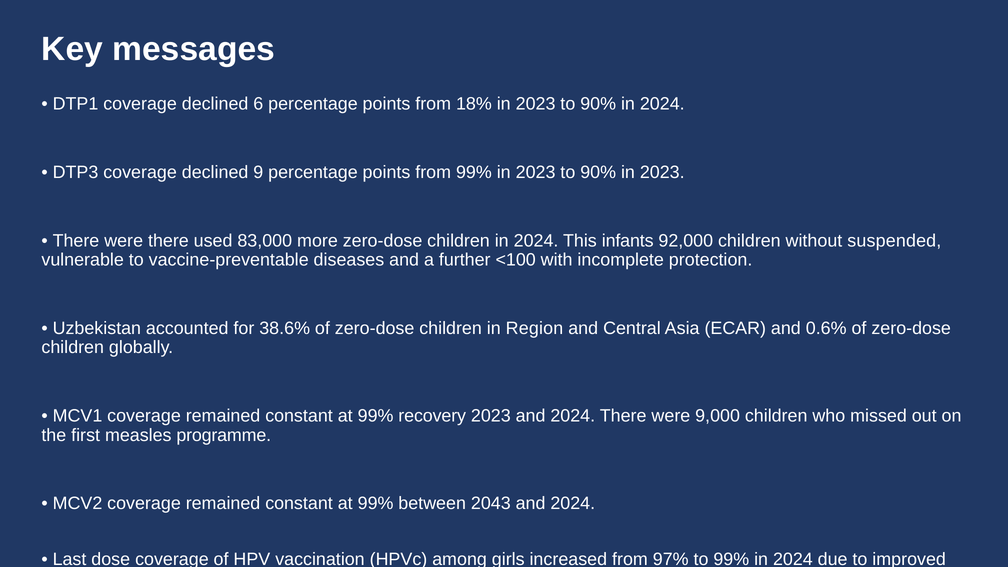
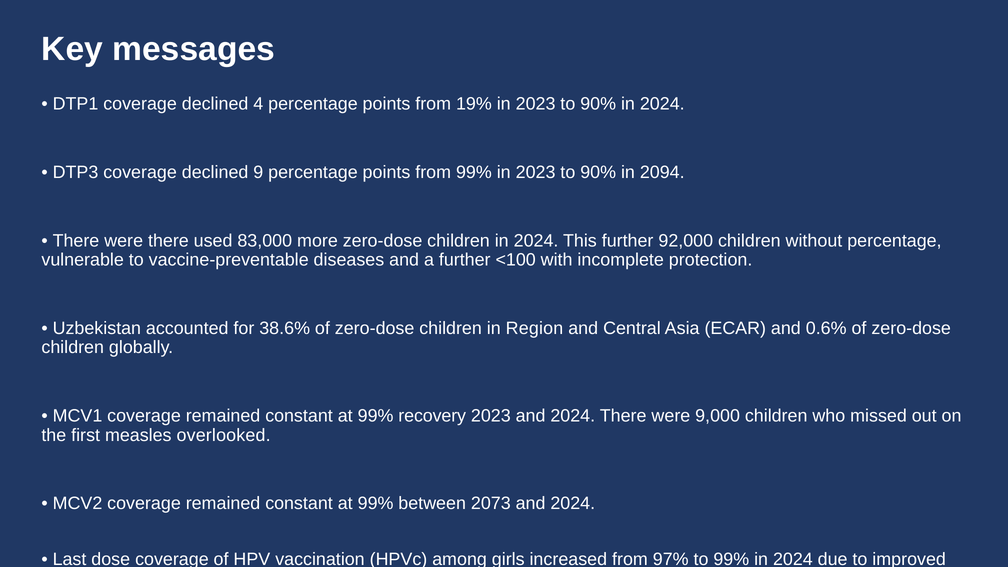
6: 6 -> 4
18%: 18% -> 19%
90% in 2023: 2023 -> 2094
This infants: infants -> further
without suspended: suspended -> percentage
measles programme: programme -> overlooked
2043: 2043 -> 2073
